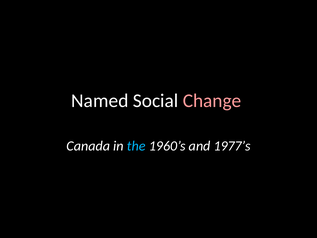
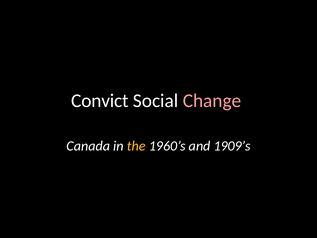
Named: Named -> Convict
the colour: light blue -> yellow
1977’s: 1977’s -> 1909’s
